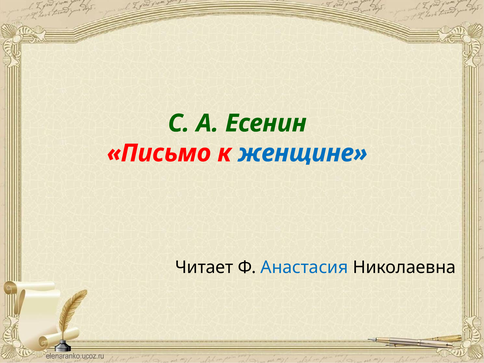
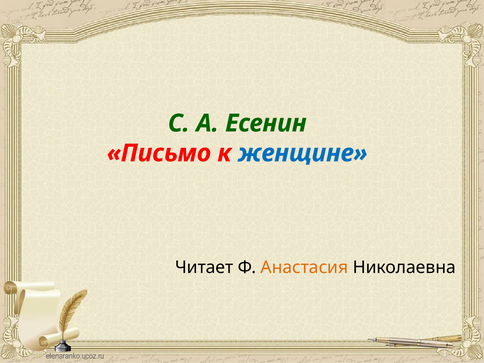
Анастасия colour: blue -> orange
